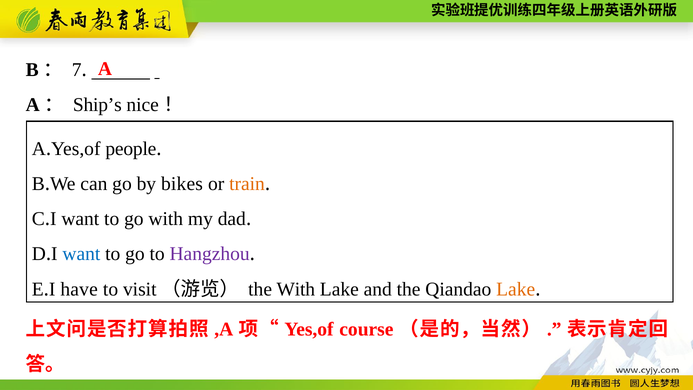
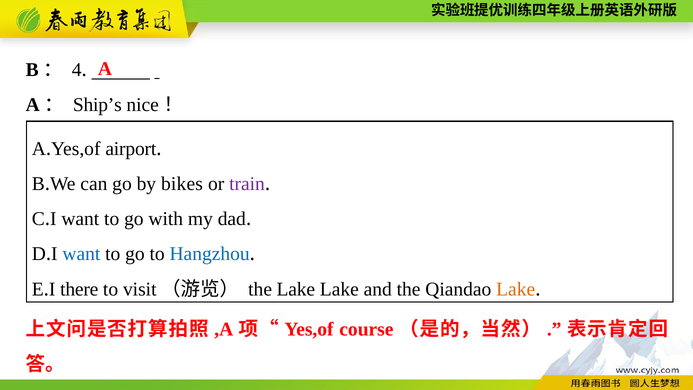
7: 7 -> 4
people: people -> airport
train colour: orange -> purple
Hangzhou colour: purple -> blue
have: have -> there
the With: With -> Lake
